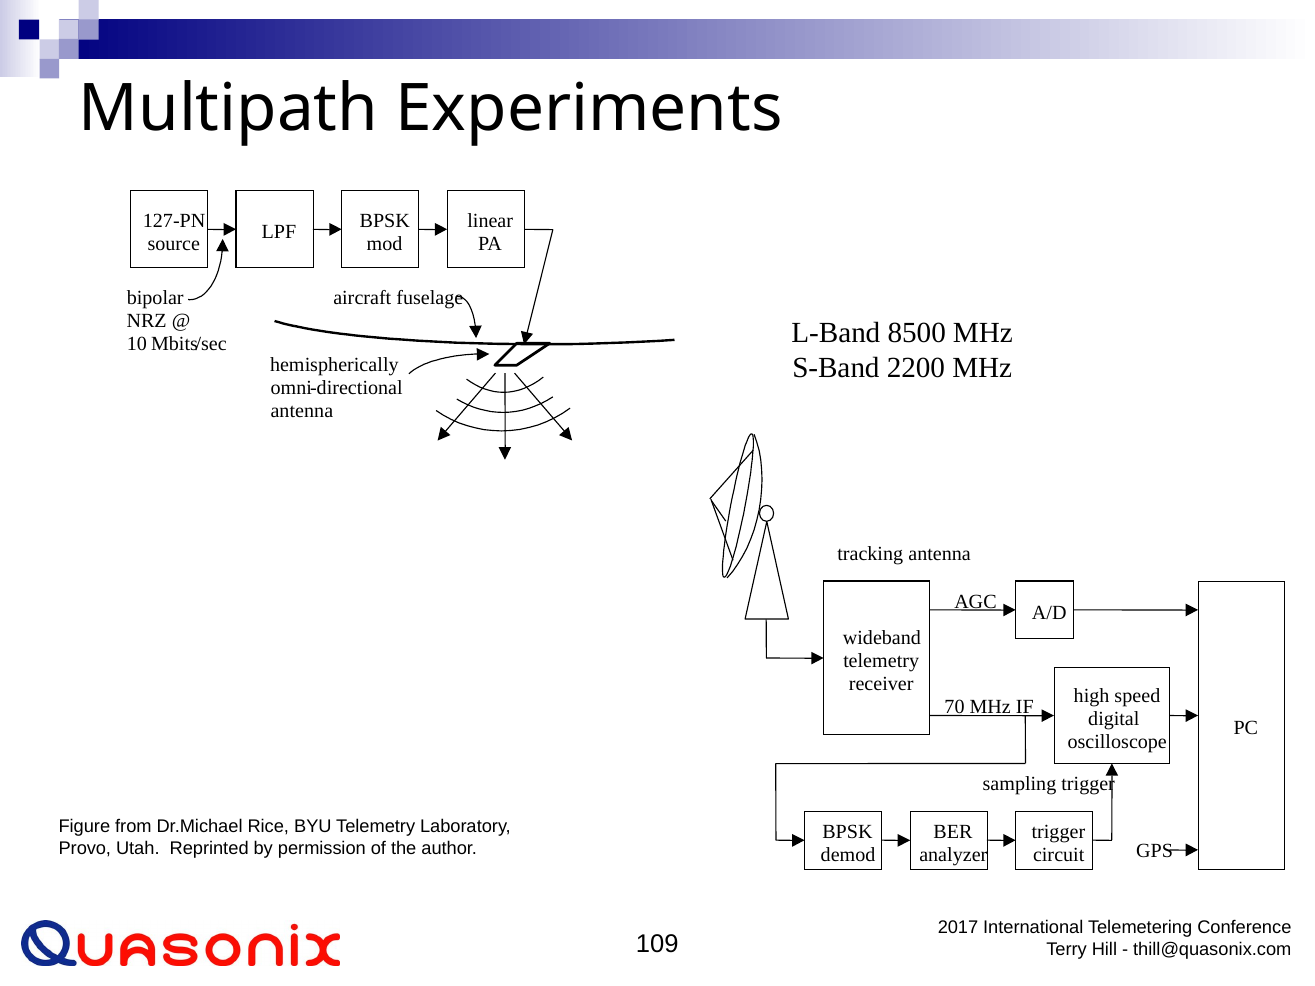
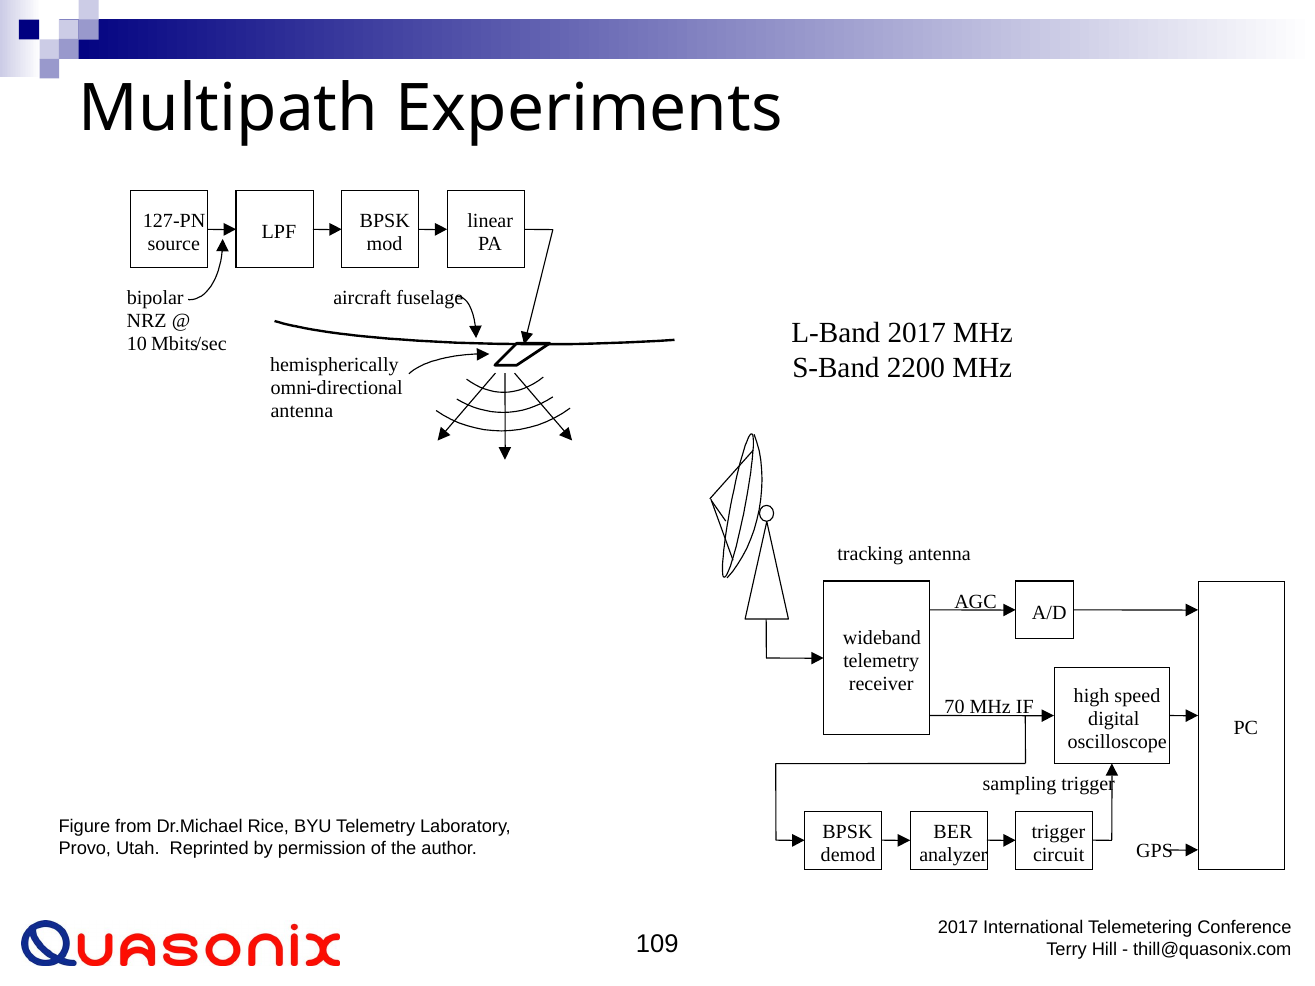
L-Band 8500: 8500 -> 2017
